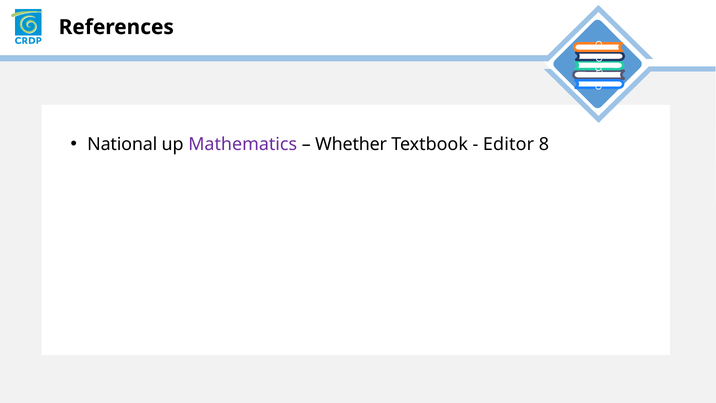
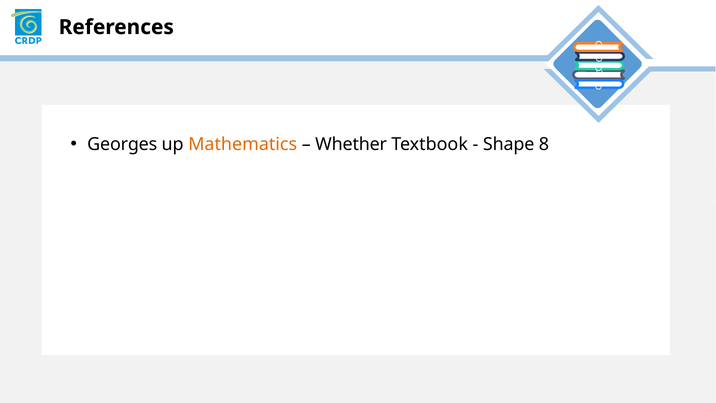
National: National -> Georges
Mathematics colour: purple -> orange
Editor: Editor -> Shape
